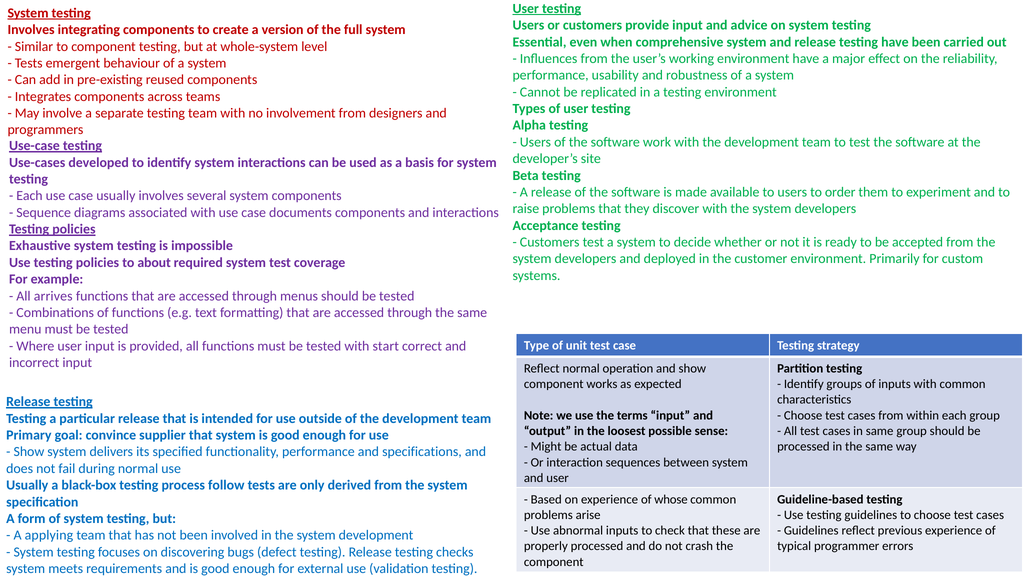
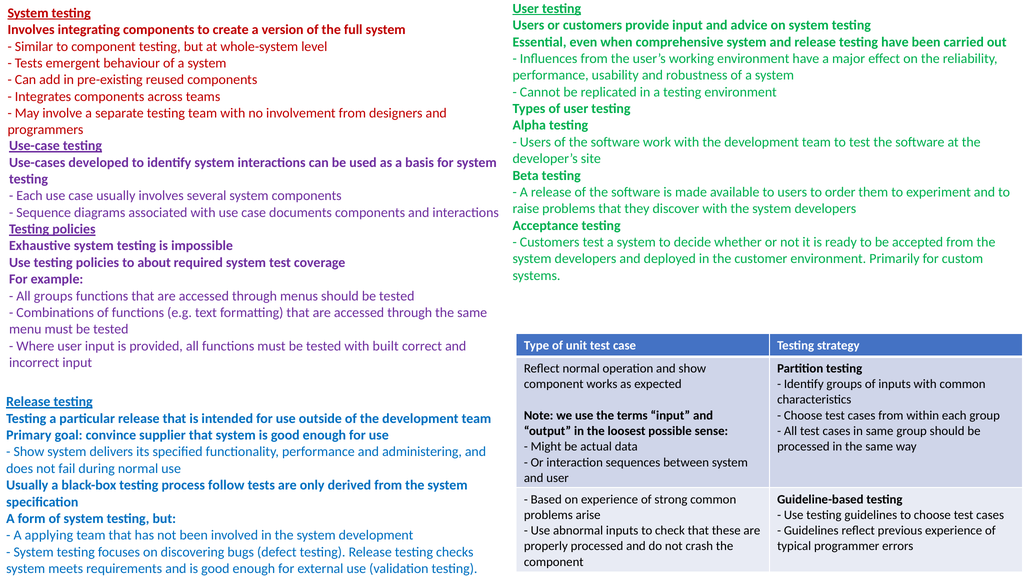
All arrives: arrives -> groups
start: start -> built
specifications: specifications -> administering
whose: whose -> strong
